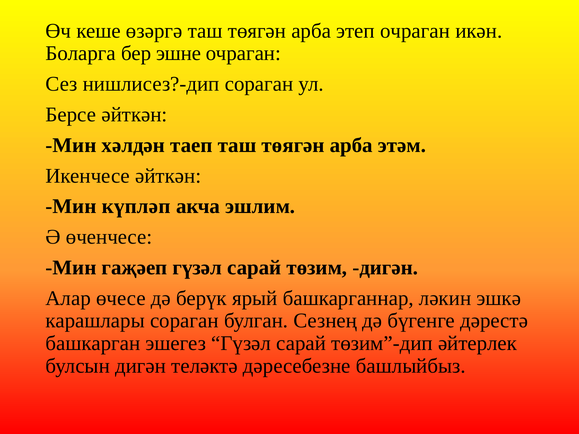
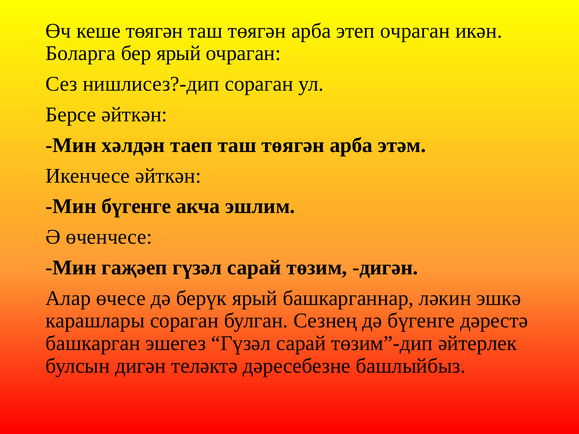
кеше өзәргә: өзәргә -> төягән
бер эшне: эшне -> ярый
Мин күпләп: күпләп -> бүгенге
